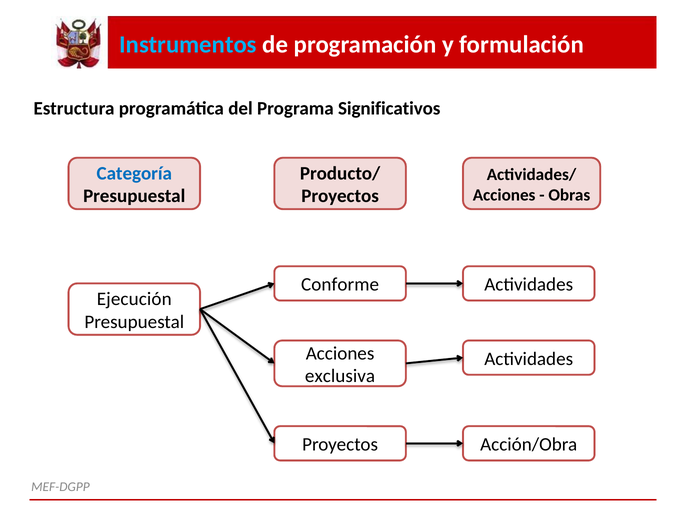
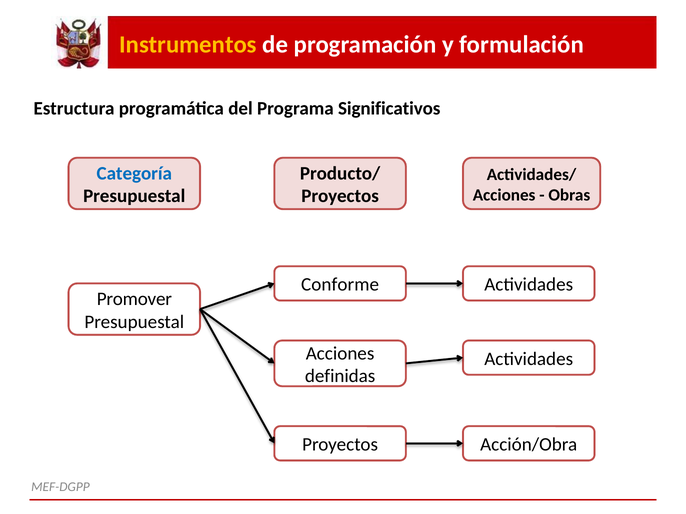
Instrumentos colour: light blue -> yellow
Ejecución: Ejecución -> Promover
exclusiva: exclusiva -> definidas
